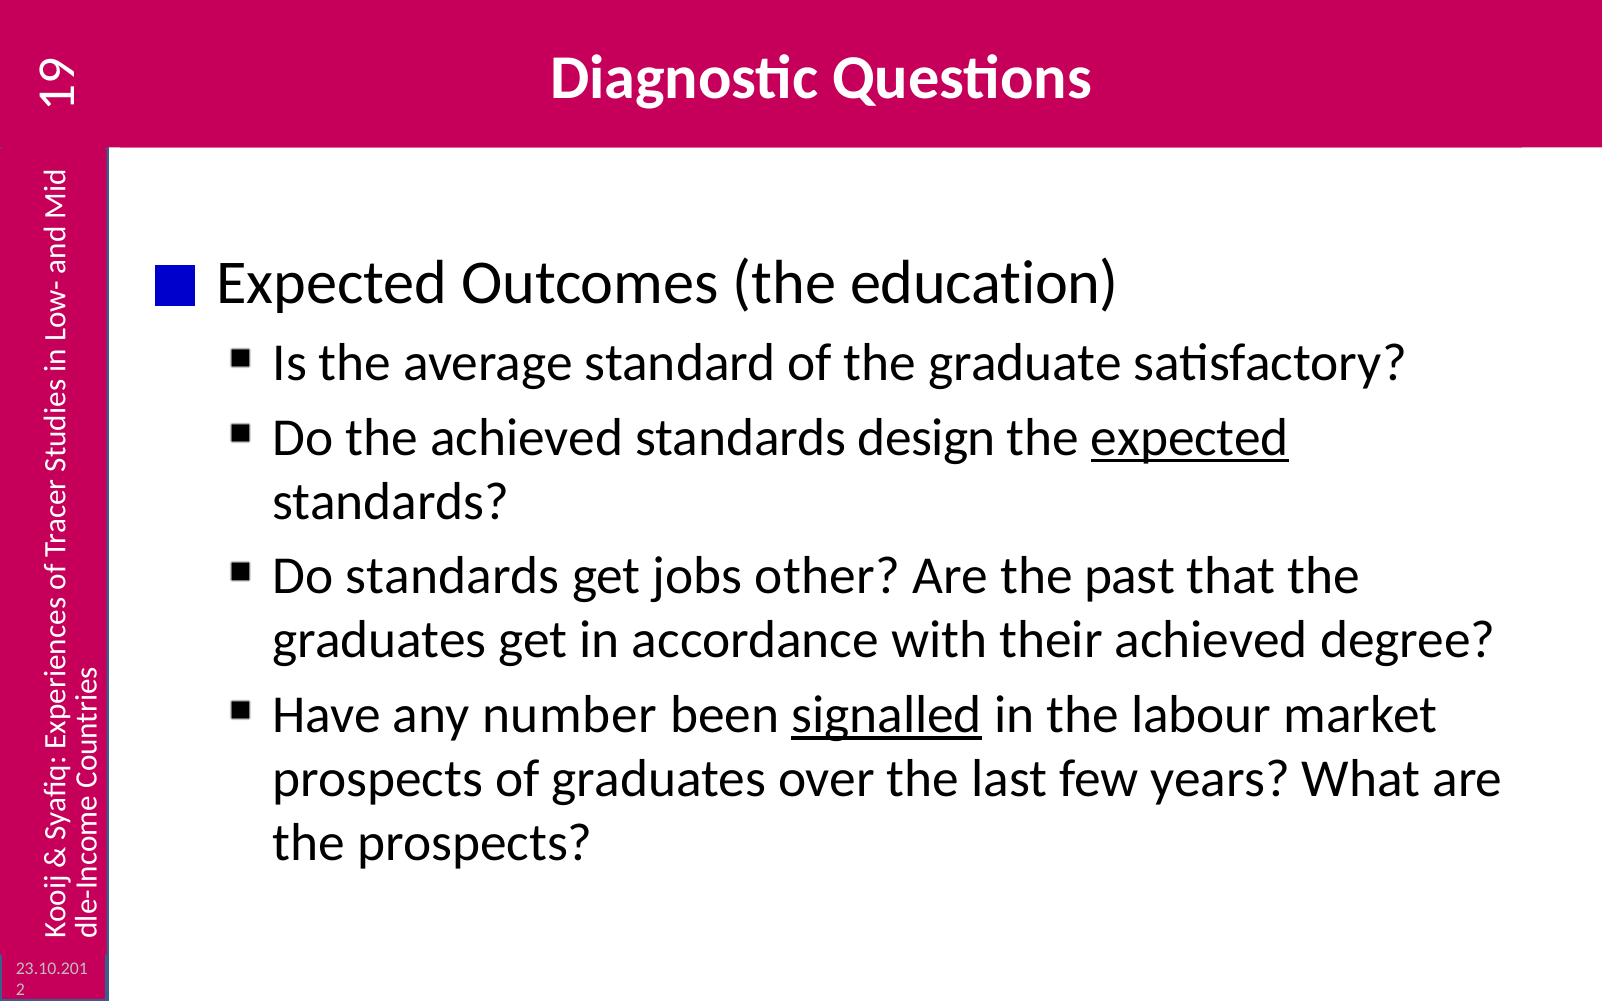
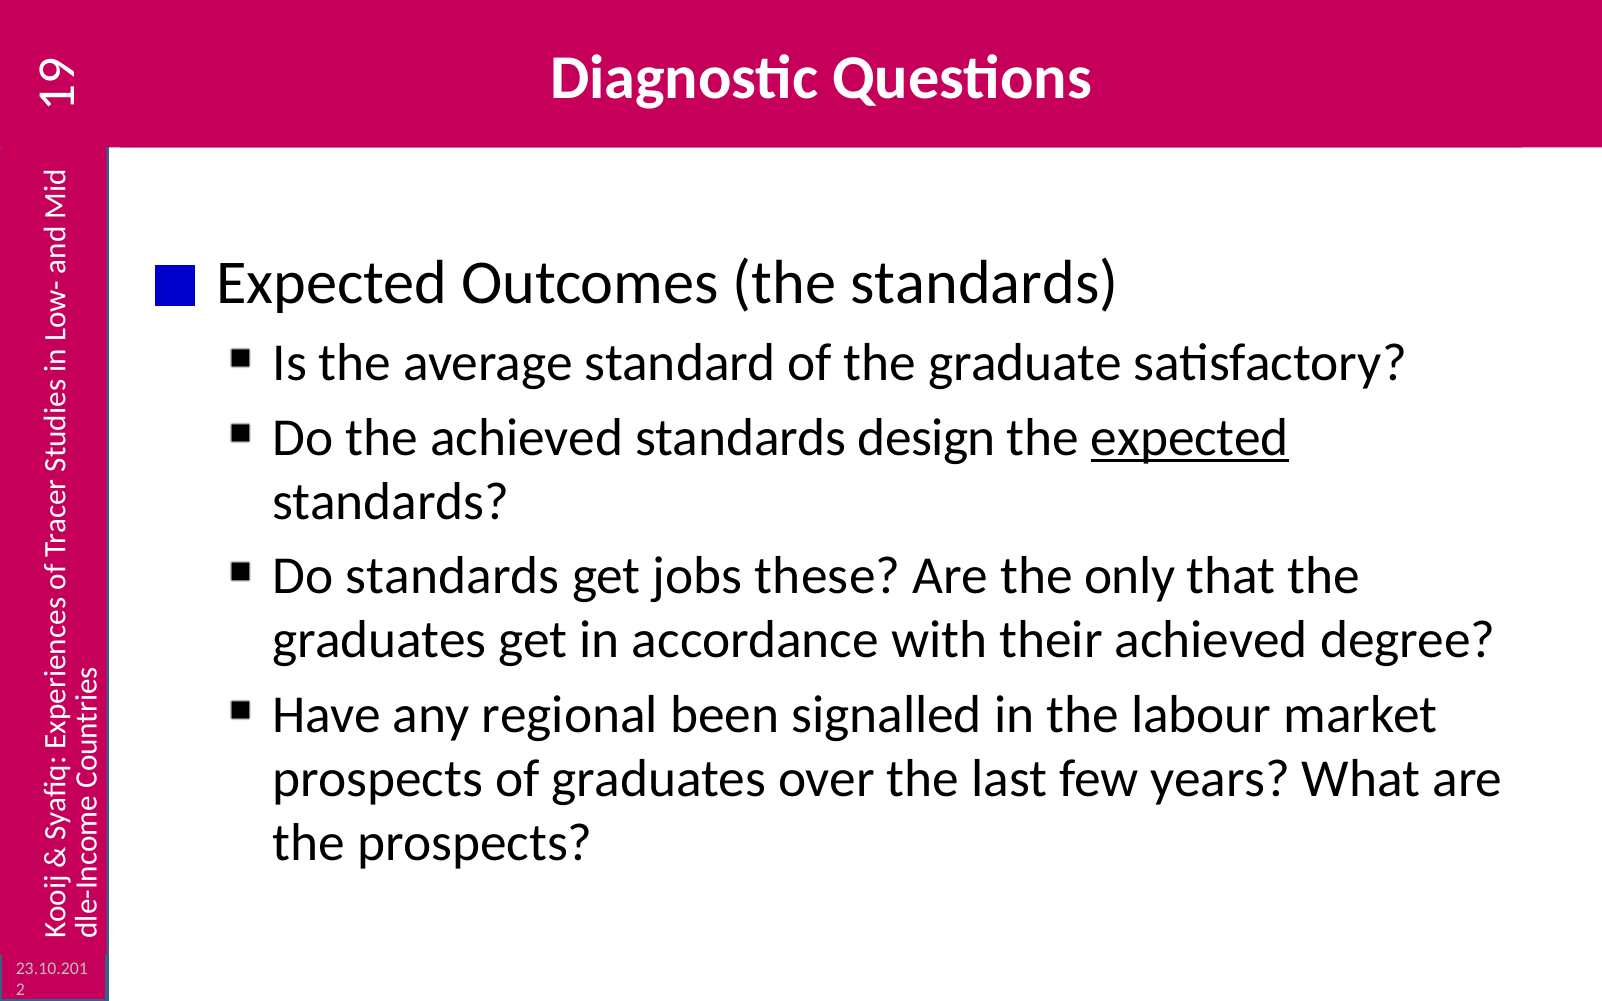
the education: education -> standards
other: other -> these
past: past -> only
number: number -> regional
signalled underline: present -> none
